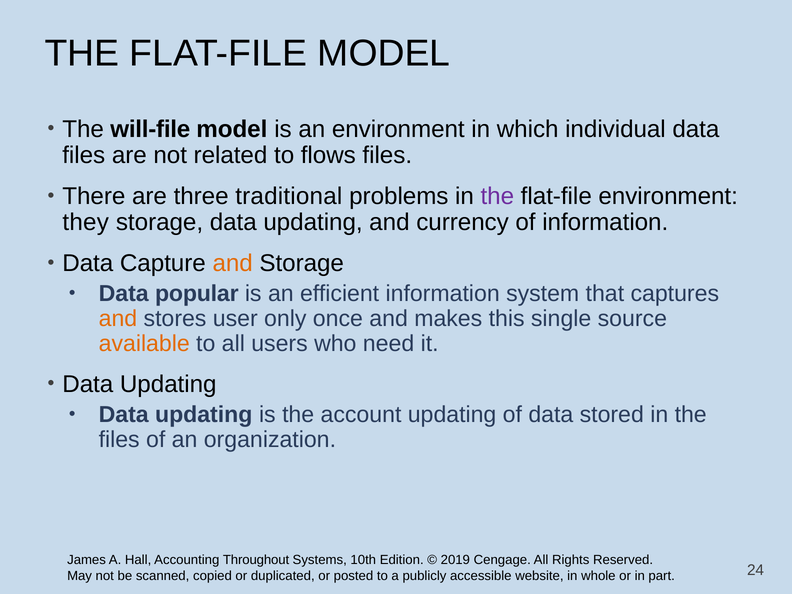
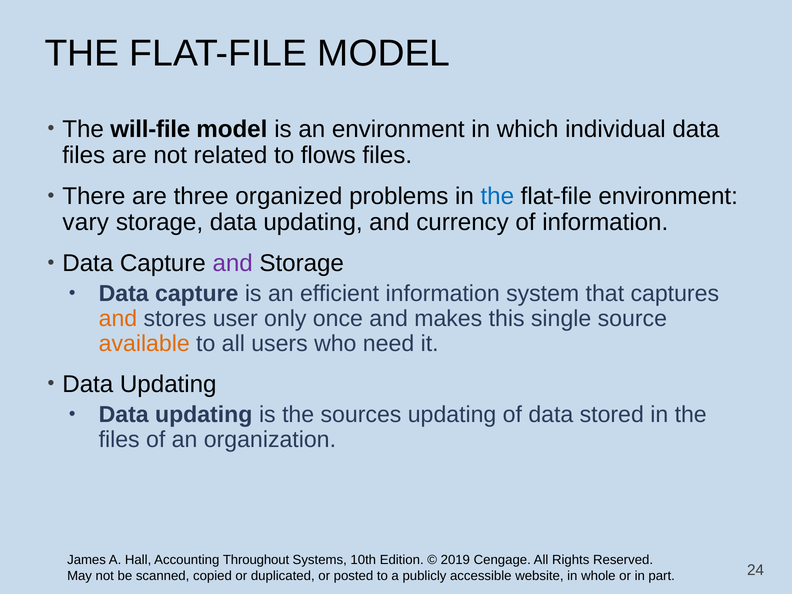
traditional: traditional -> organized
the at (497, 196) colour: purple -> blue
they: they -> vary
and at (233, 263) colour: orange -> purple
popular at (197, 294): popular -> capture
account: account -> sources
